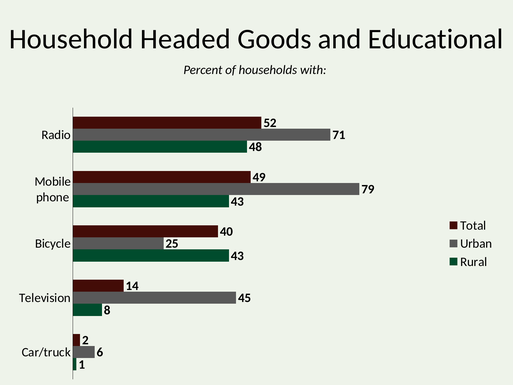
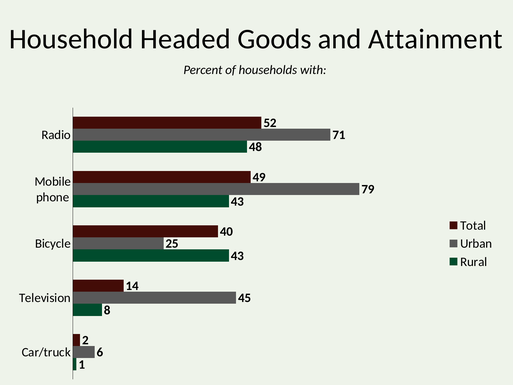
Educational: Educational -> Attainment
